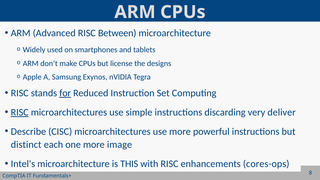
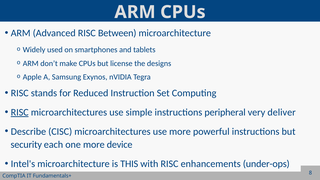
for underline: present -> none
discarding: discarding -> peripheral
distinct: distinct -> security
image: image -> device
cores-ops: cores-ops -> under-ops
